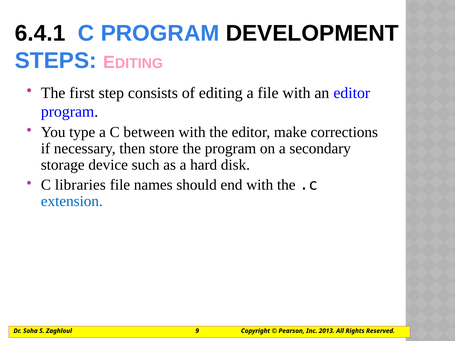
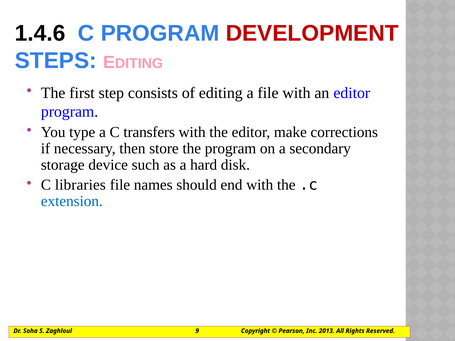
6.4.1: 6.4.1 -> 1.4.6
DEVELOPMENT colour: black -> red
between: between -> transfers
